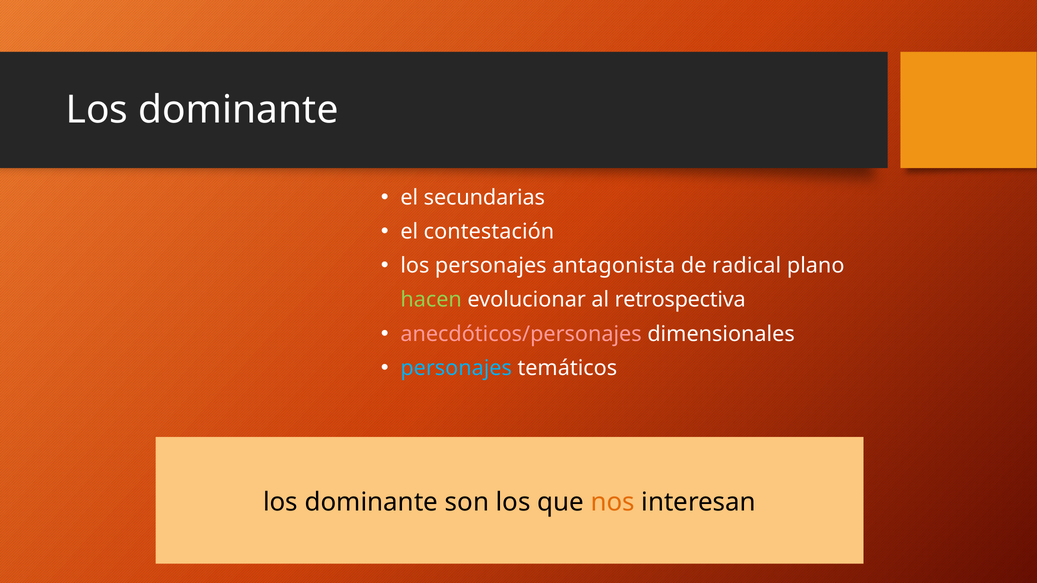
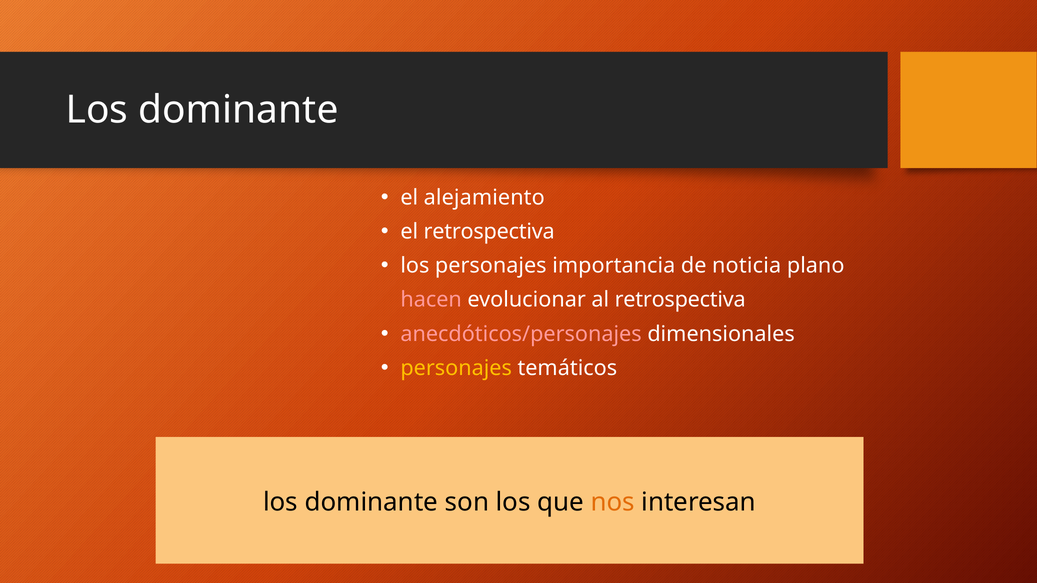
secundarias: secundarias -> alejamiento
el contestación: contestación -> retrospectiva
antagonista: antagonista -> importancia
radical: radical -> noticia
hacen colour: light green -> pink
personajes at (456, 368) colour: light blue -> yellow
